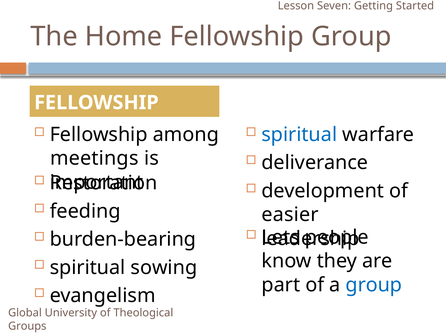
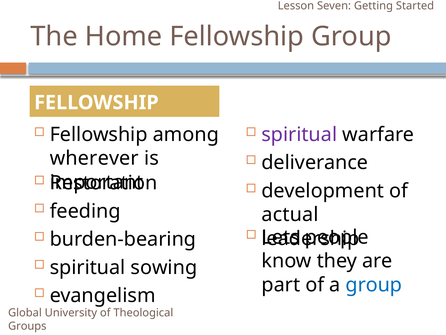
spiritual at (299, 134) colour: blue -> purple
meetings: meetings -> wherever
easier: easier -> actual
